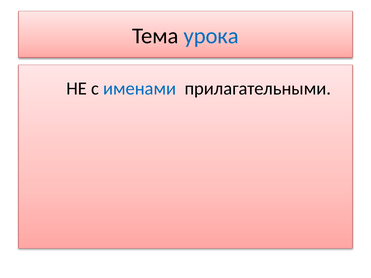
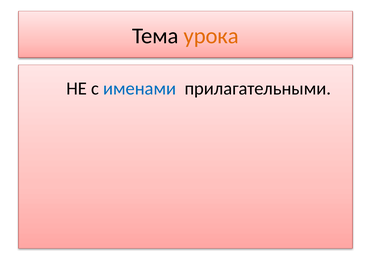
урока colour: blue -> orange
